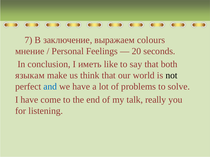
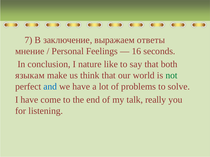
colours: colours -> ответы
20: 20 -> 16
иметь: иметь -> nature
not colour: black -> green
